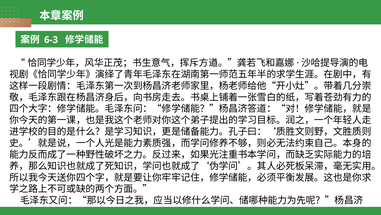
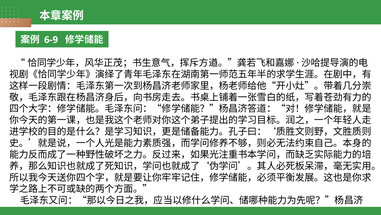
6-3: 6-3 -> 6-9
